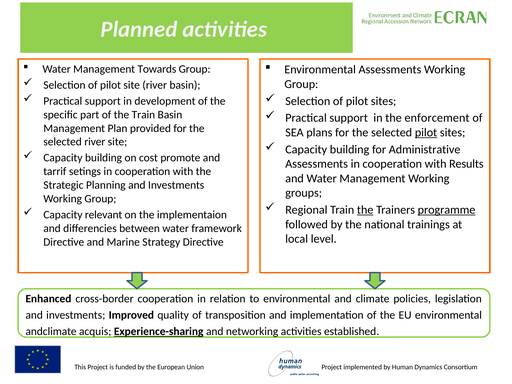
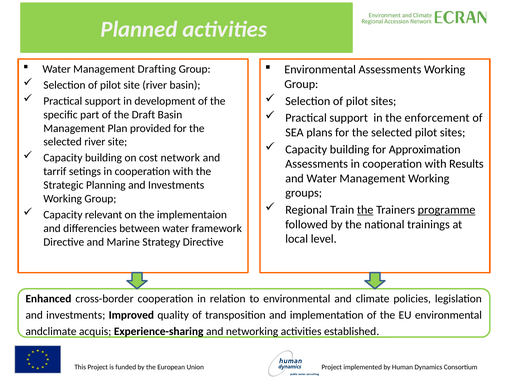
Towards: Towards -> Drafting
the Train: Train -> Draft
pilot at (426, 132) underline: present -> none
Administrative: Administrative -> Approximation
promote: promote -> network
Experience-sharing underline: present -> none
